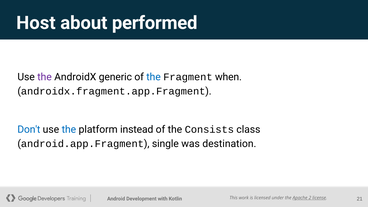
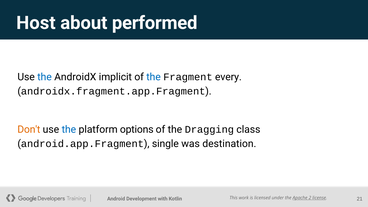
the at (45, 77) colour: purple -> blue
generic: generic -> implicit
when: when -> every
Don't colour: blue -> orange
instead: instead -> options
Consists: Consists -> Dragging
